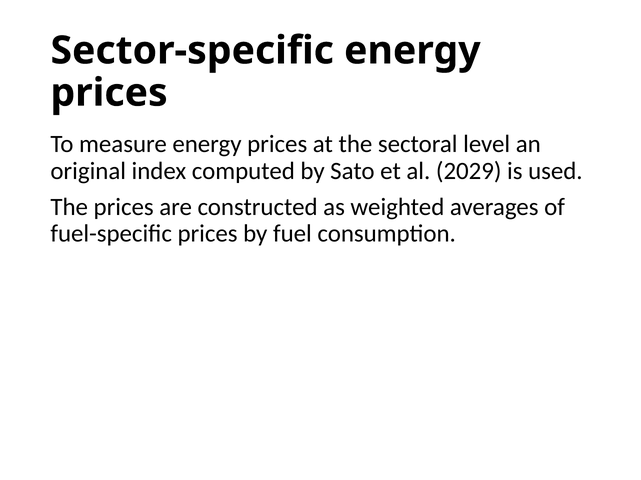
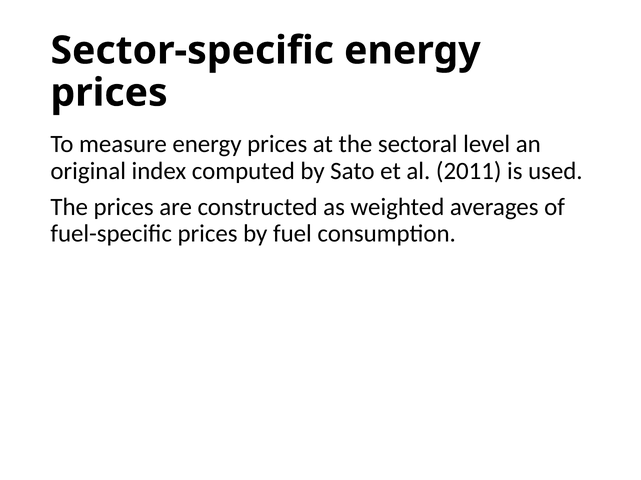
2029: 2029 -> 2011
